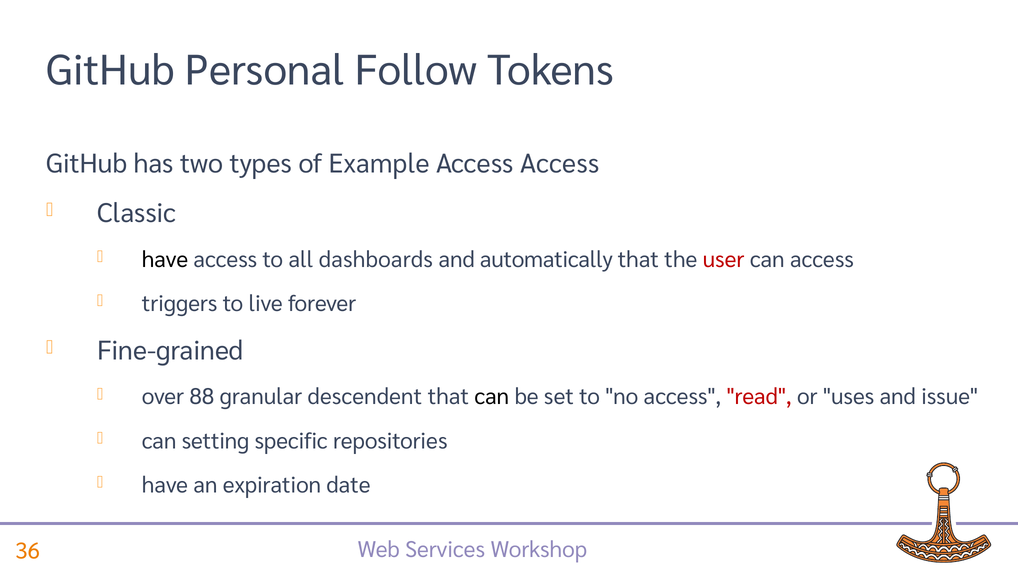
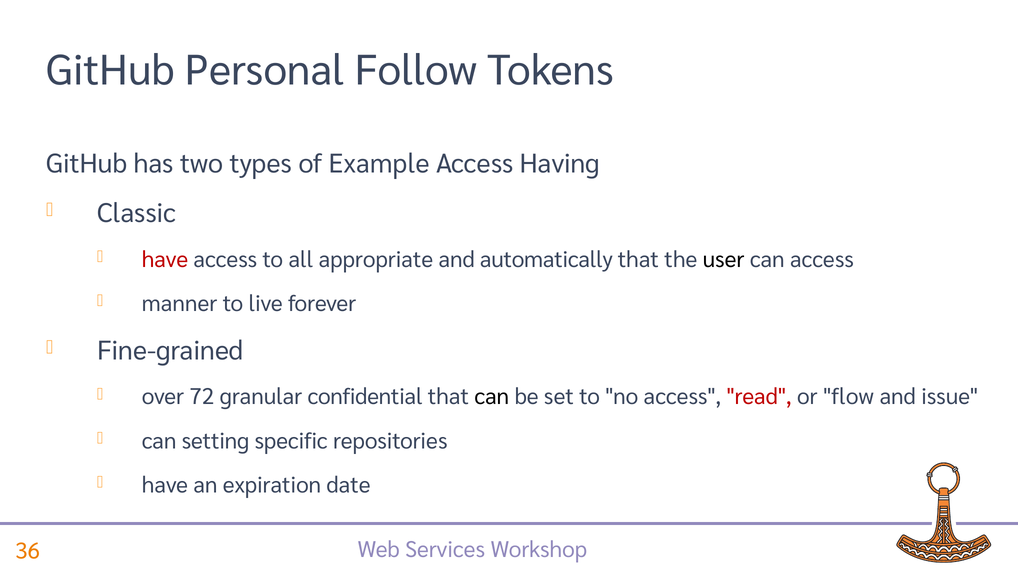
Access Access: Access -> Having
have at (165, 259) colour: black -> red
dashboards: dashboards -> appropriate
user colour: red -> black
triggers: triggers -> manner
88: 88 -> 72
descendent: descendent -> confidential
uses: uses -> flow
